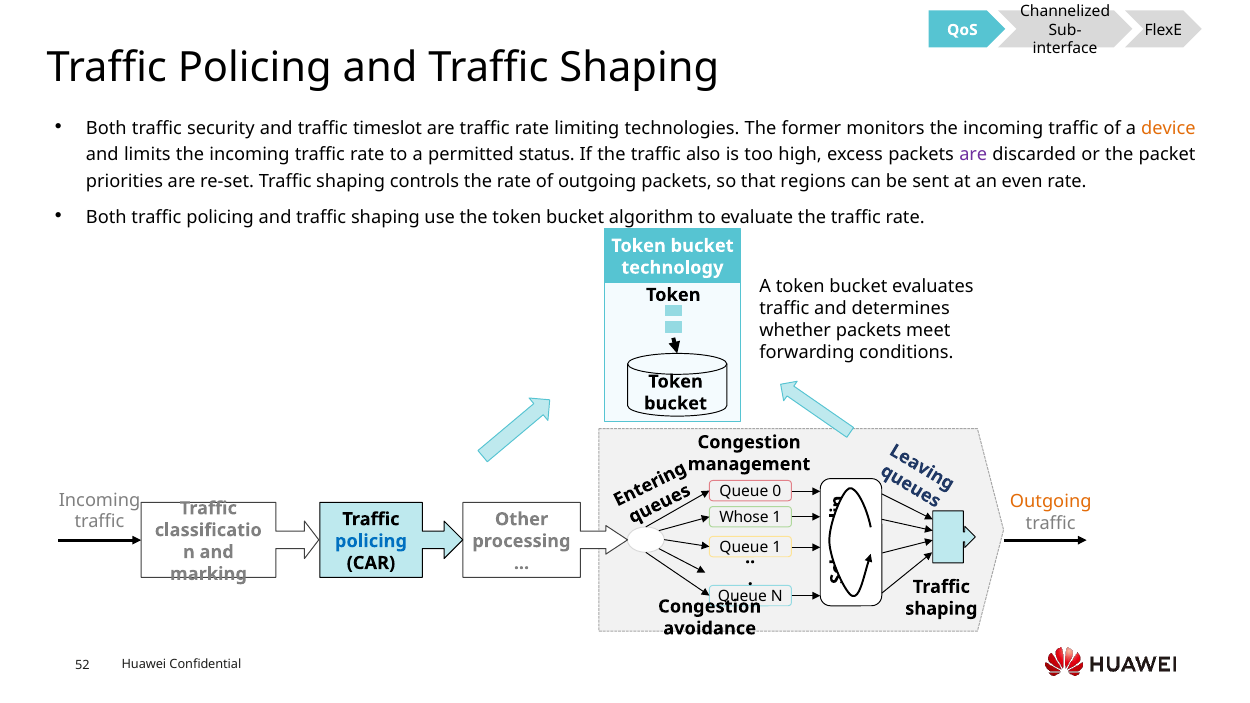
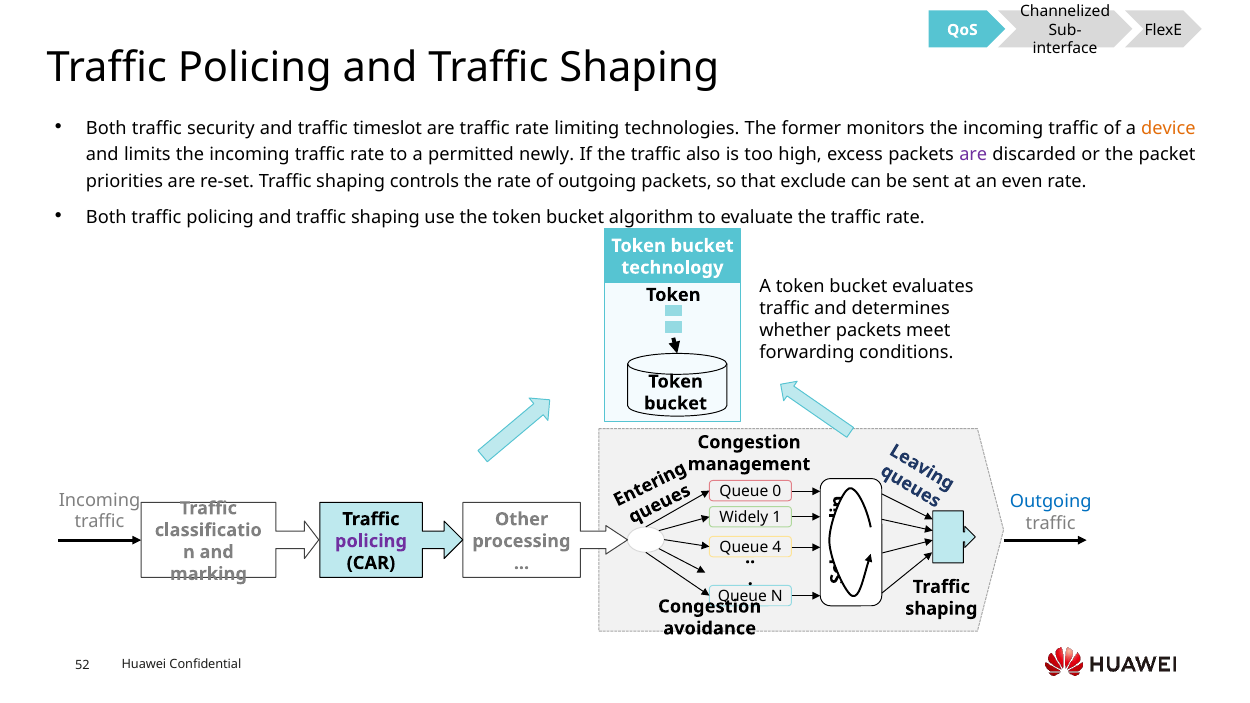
status: status -> newly
regions: regions -> exclude
Outgoing at (1051, 501) colour: orange -> blue
Whose: Whose -> Widely
policing at (371, 541) colour: blue -> purple
Queue 1: 1 -> 4
